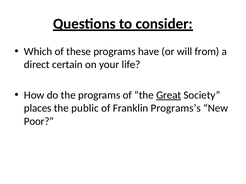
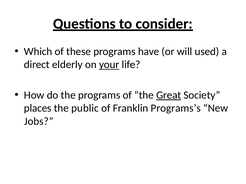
from: from -> used
certain: certain -> elderly
your underline: none -> present
Poor: Poor -> Jobs
